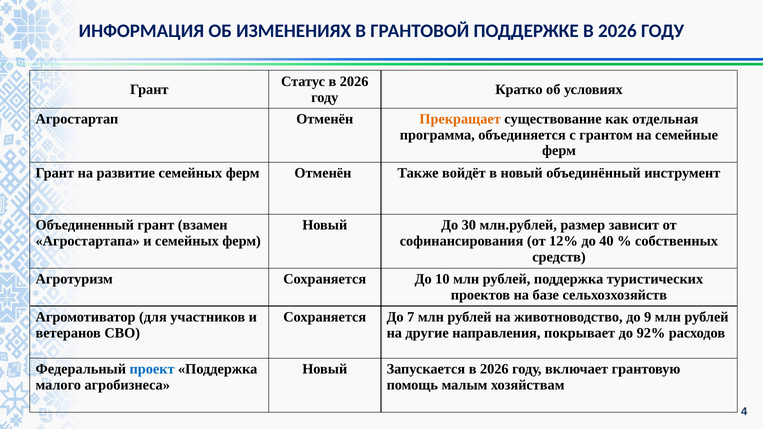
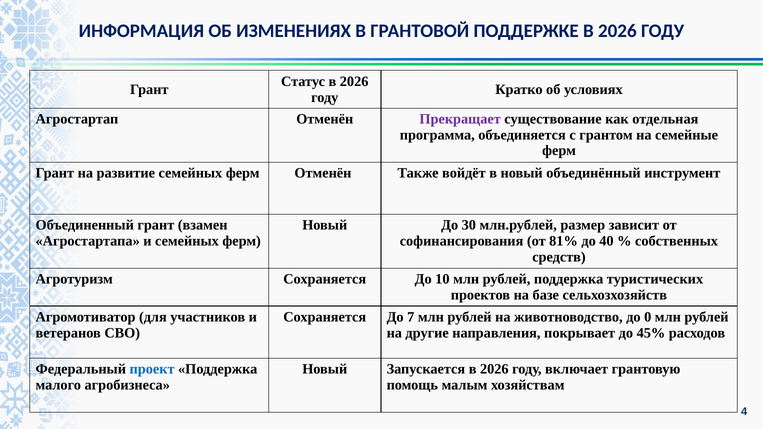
Прекращает colour: orange -> purple
12%: 12% -> 81%
9: 9 -> 0
92%: 92% -> 45%
